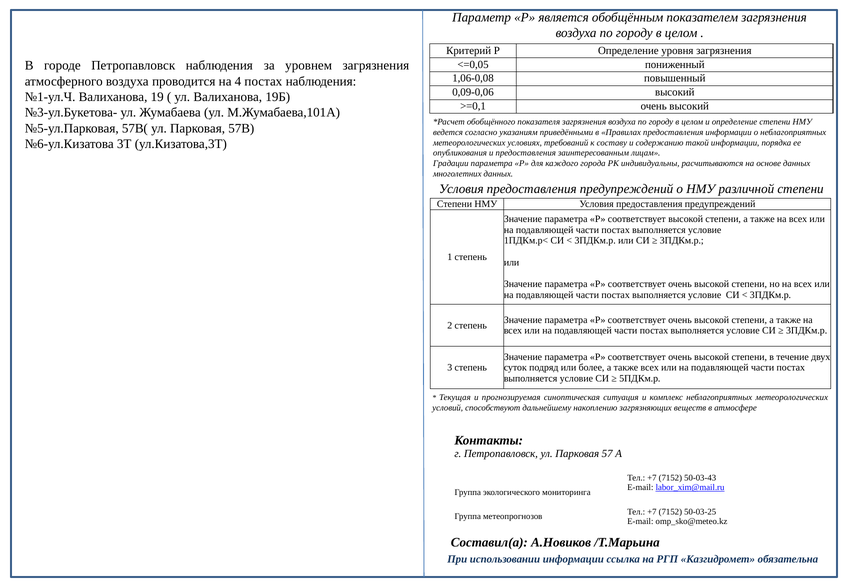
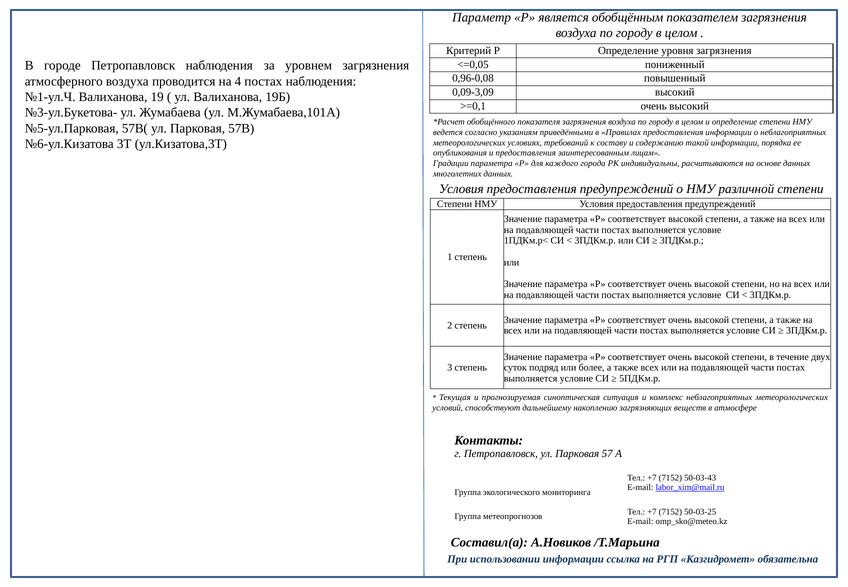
1,06-0,08: 1,06-0,08 -> 0,96-0,08
0,09-0,06: 0,09-0,06 -> 0,09-3,09
